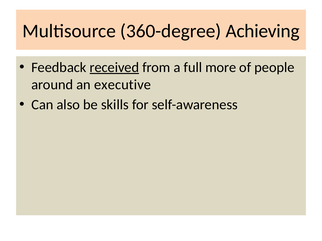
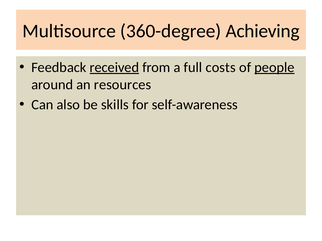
more: more -> costs
people underline: none -> present
executive: executive -> resources
